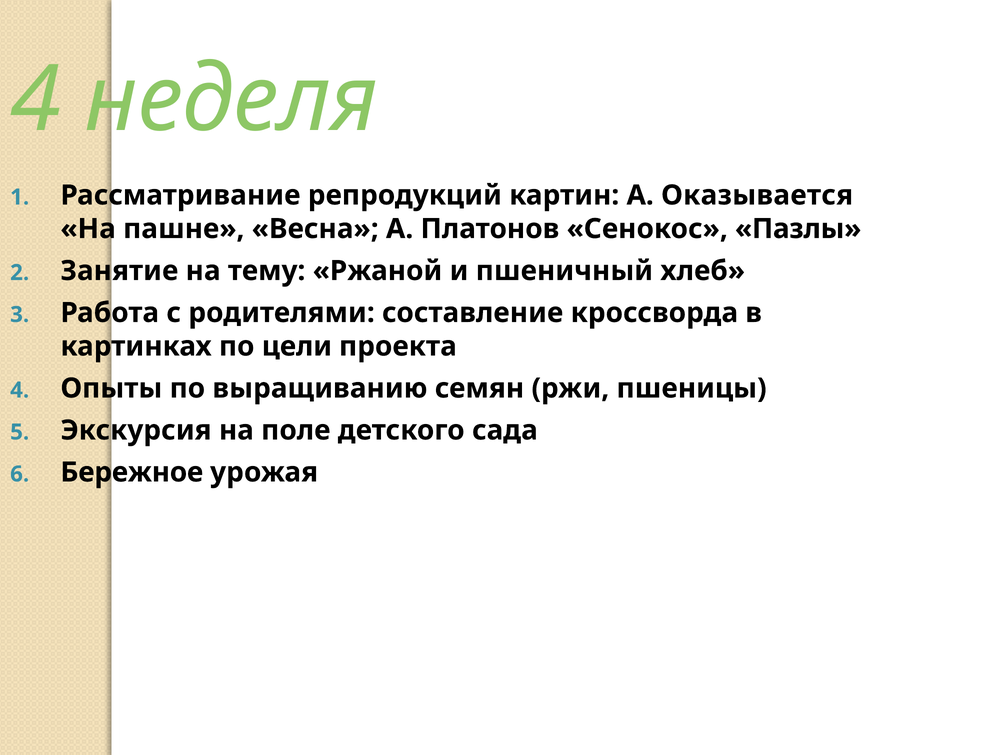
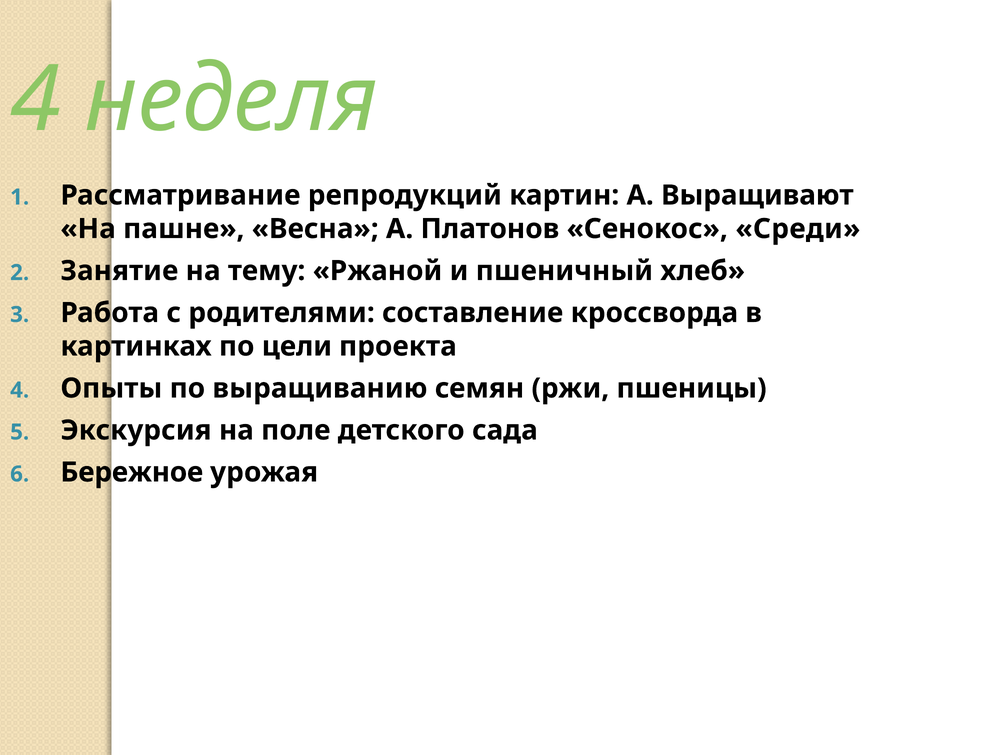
Оказывается: Оказывается -> Выращивают
Пазлы: Пазлы -> Среди
